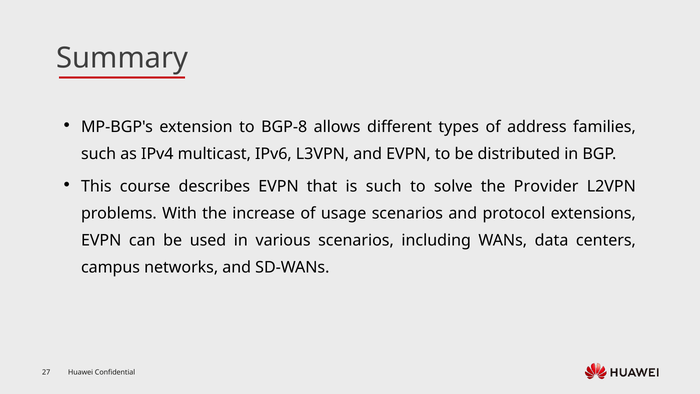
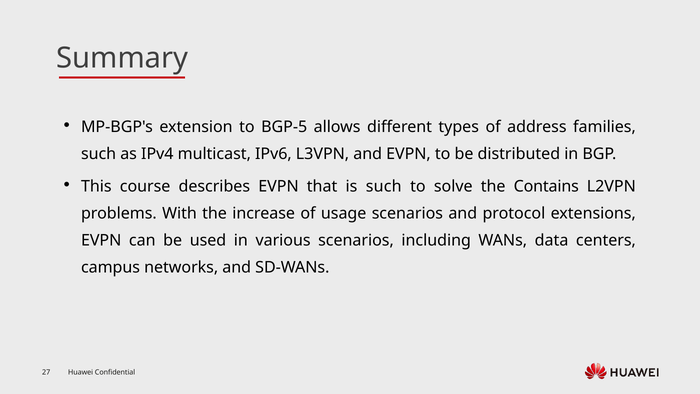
BGP-8: BGP-8 -> BGP-5
Provider: Provider -> Contains
